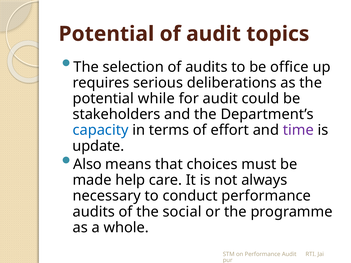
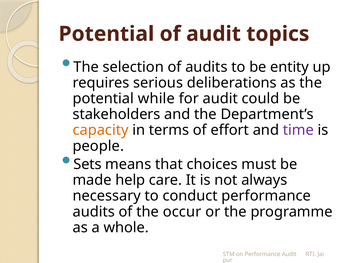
office: office -> entity
capacity colour: blue -> orange
update: update -> people
Also: Also -> Sets
social: social -> occur
